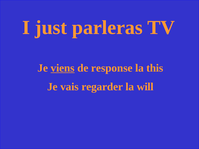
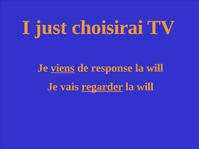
parleras: parleras -> choisirai
this at (155, 68): this -> will
regarder underline: none -> present
